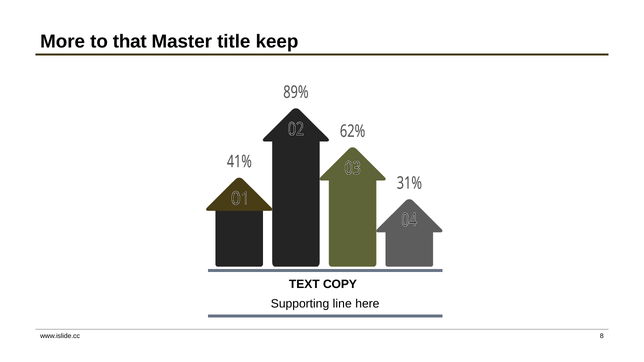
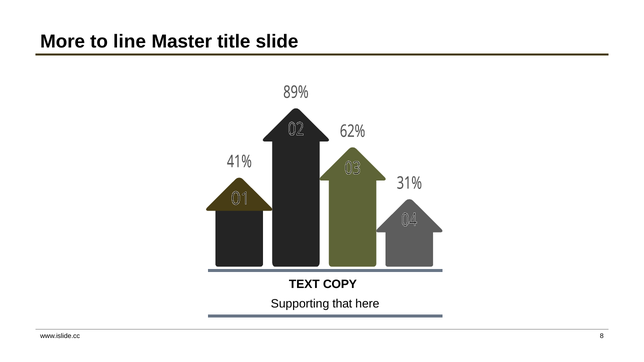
that: that -> line
keep: keep -> slide
line: line -> that
